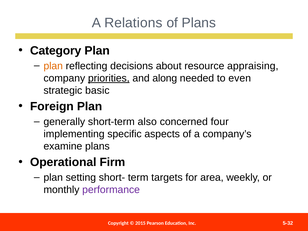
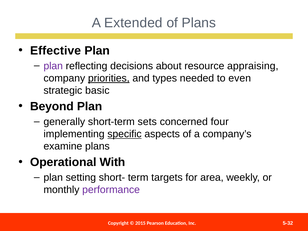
Relations: Relations -> Extended
Category: Category -> Effective
plan at (53, 66) colour: orange -> purple
along: along -> types
Foreign: Foreign -> Beyond
also: also -> sets
specific underline: none -> present
Firm: Firm -> With
